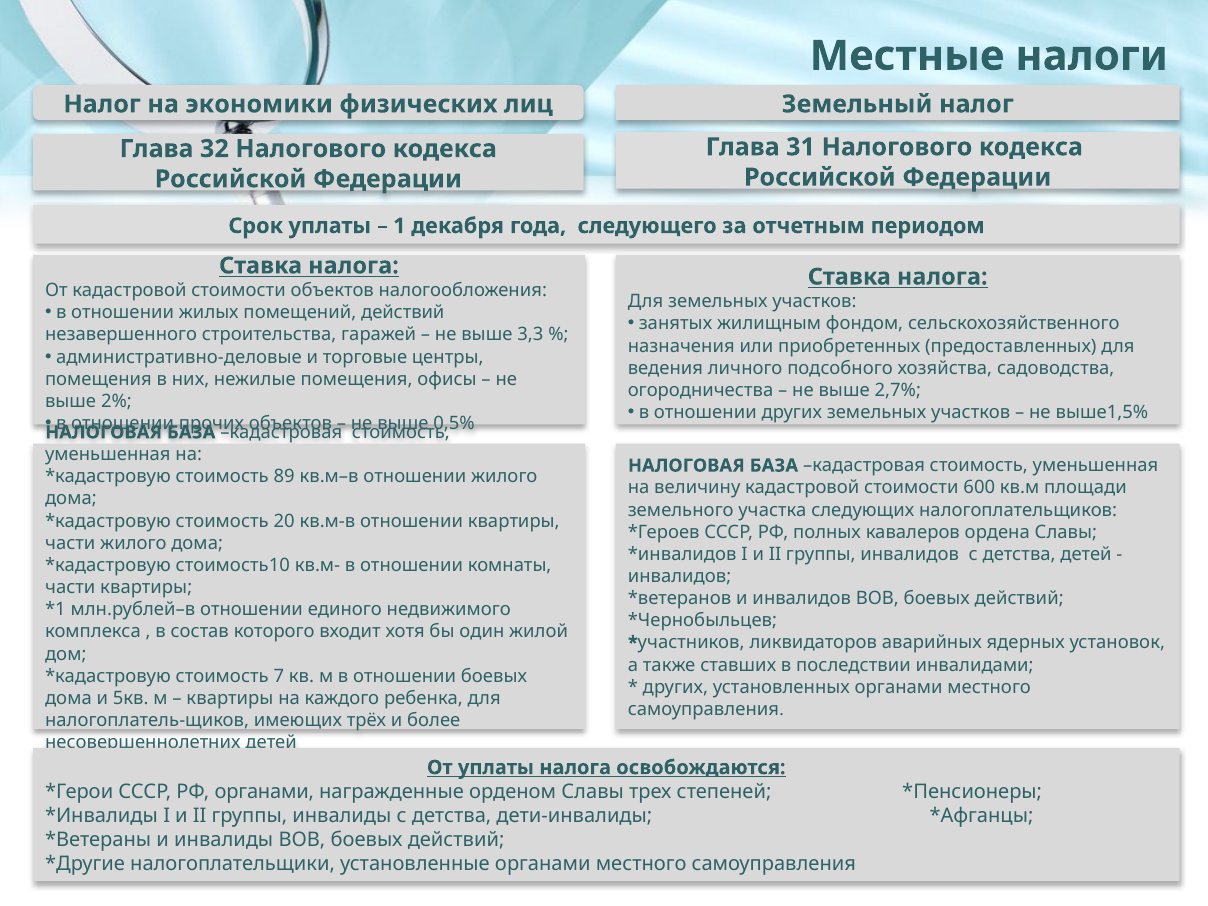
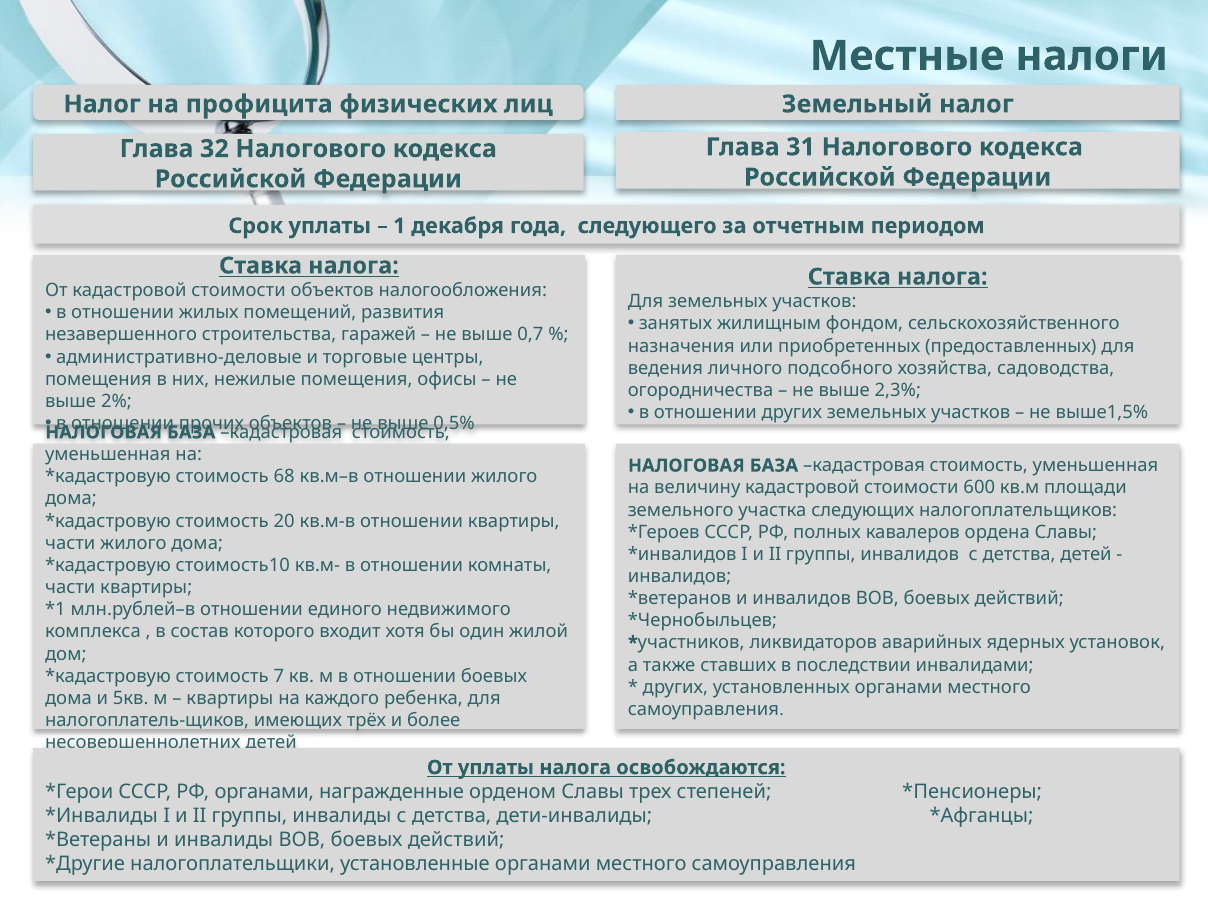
экономики: экономики -> профицита
помещений действий: действий -> развития
3,3: 3,3 -> 0,7
2,7%: 2,7% -> 2,3%
89: 89 -> 68
